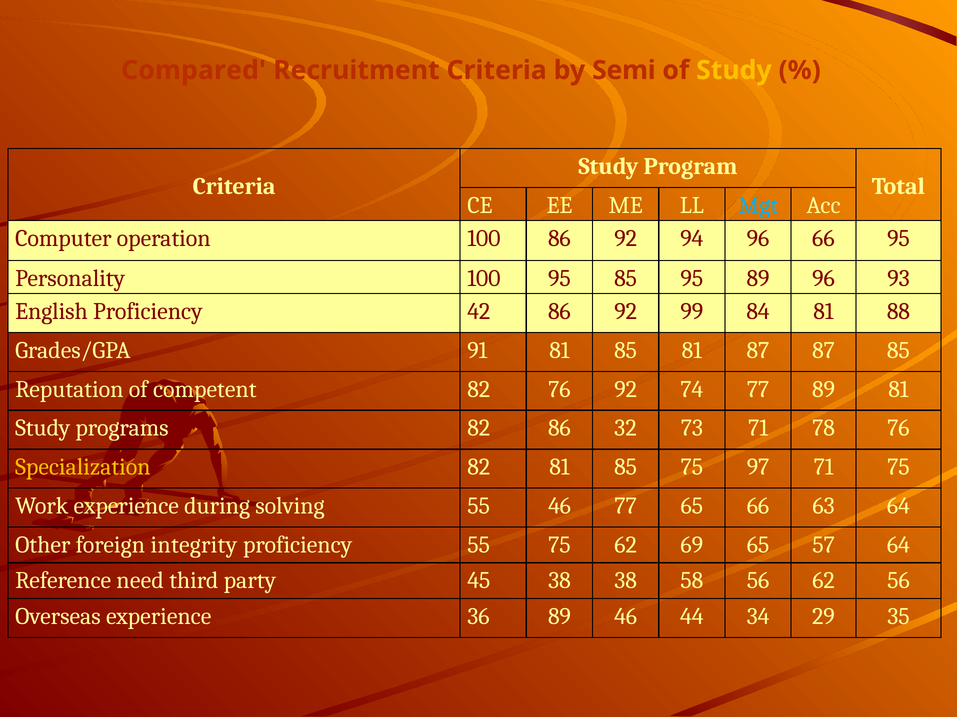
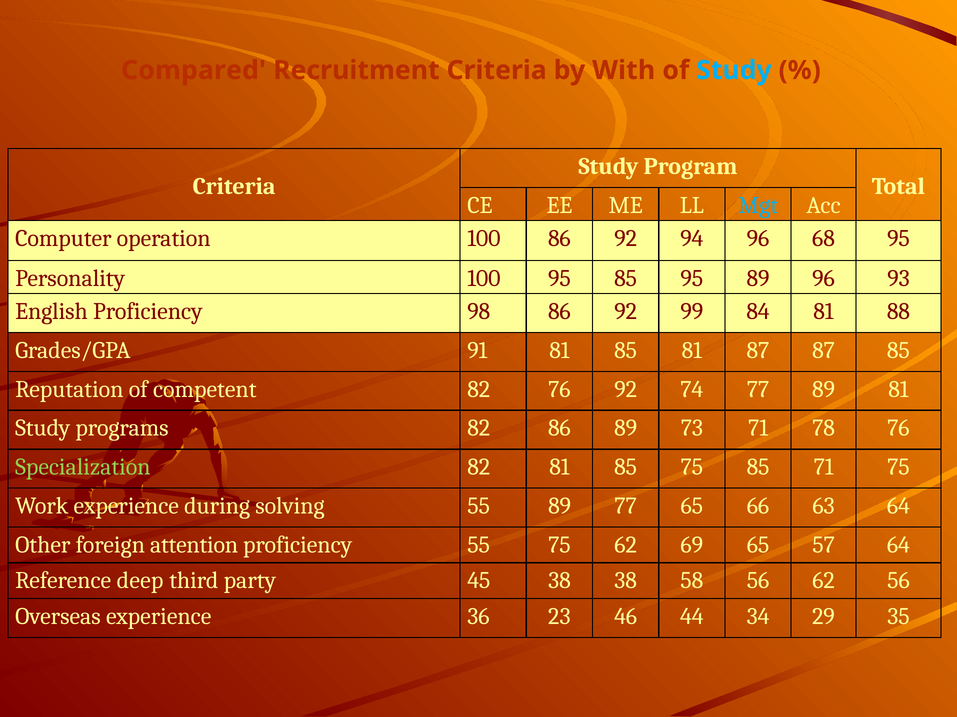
Semi: Semi -> With
Study at (734, 70) colour: yellow -> light blue
96 66: 66 -> 68
42: 42 -> 98
86 32: 32 -> 89
Specialization colour: yellow -> light green
75 97: 97 -> 85
55 46: 46 -> 89
integrity: integrity -> attention
need: need -> deep
36 89: 89 -> 23
